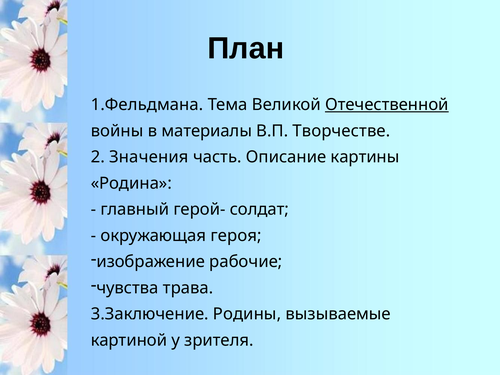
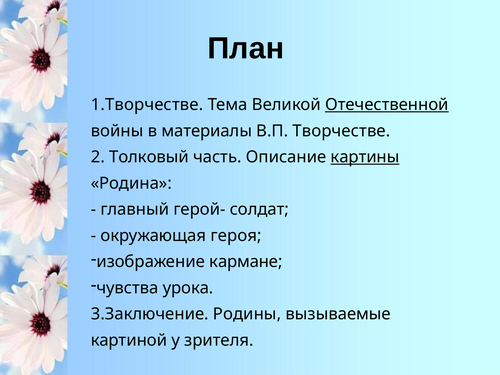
1.Фельдмана: 1.Фельдмана -> 1.Творчестве
Значения: Значения -> Толковый
картины underline: none -> present
рабочие: рабочие -> кармане
трава: трава -> урока
